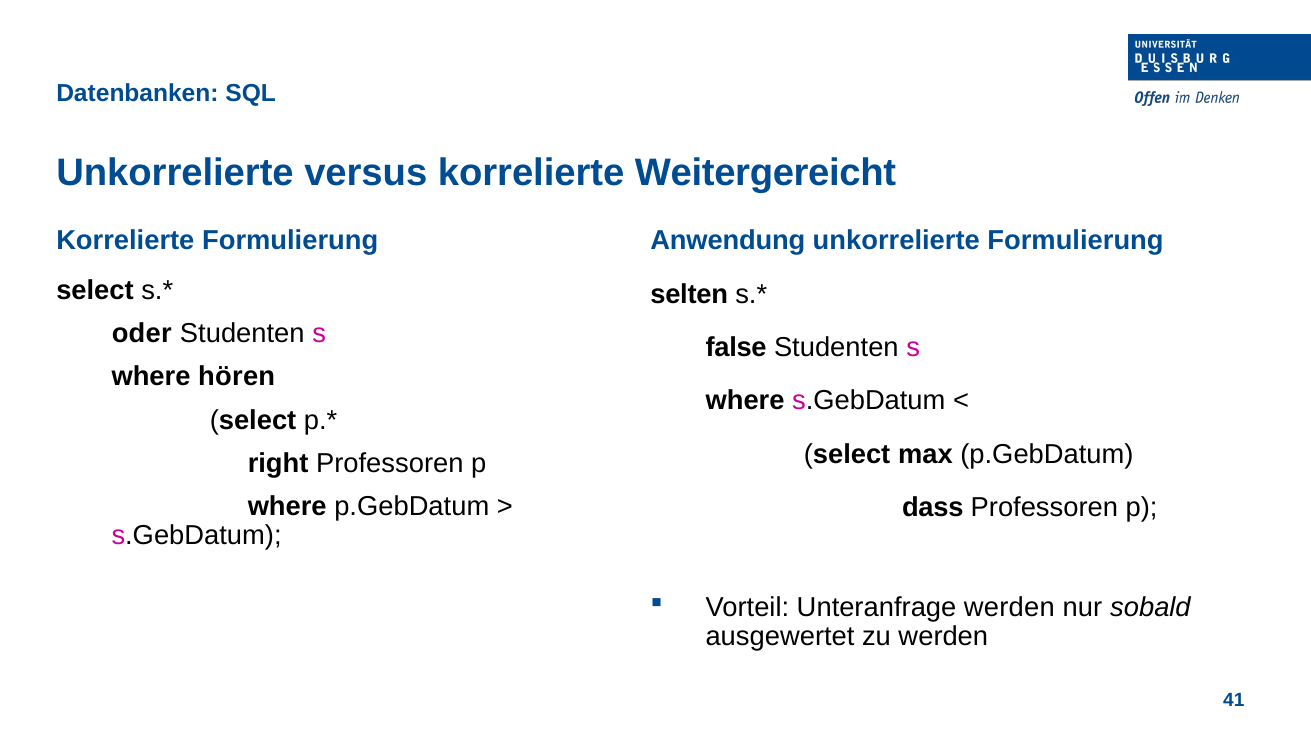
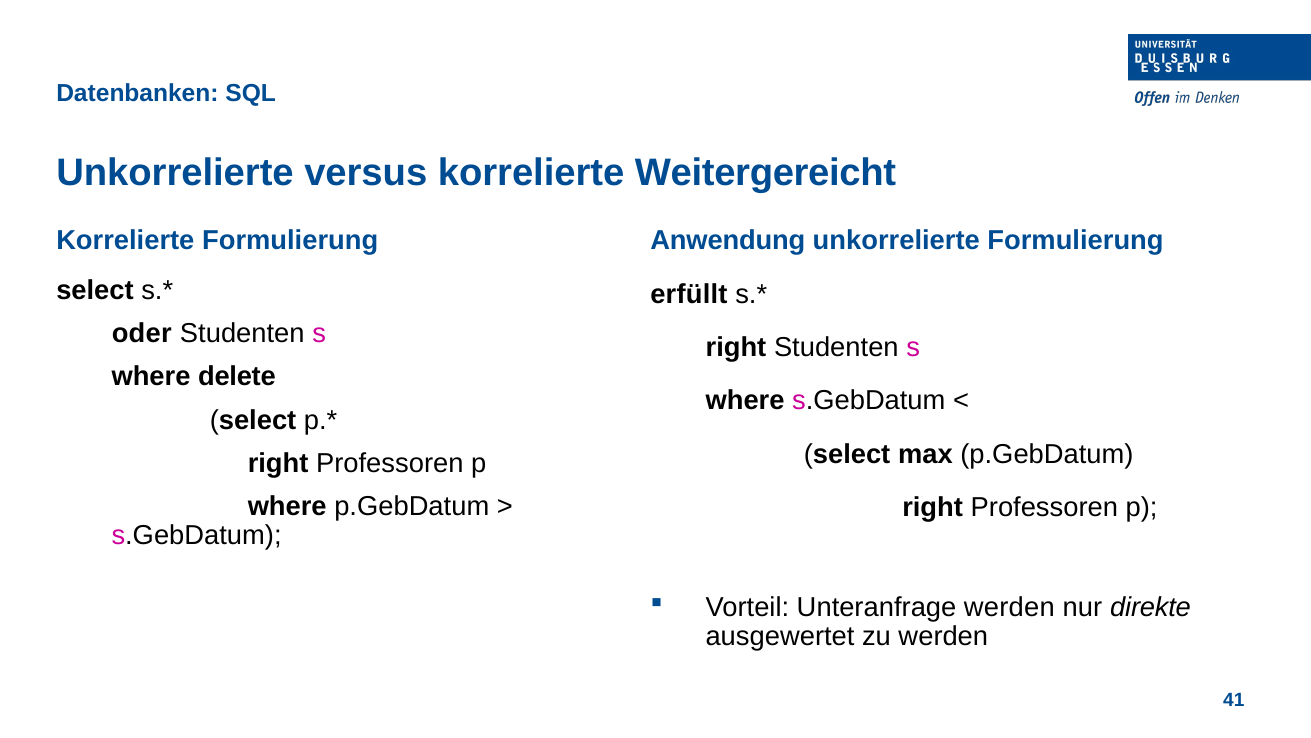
selten: selten -> erfüllt
false at (736, 347): false -> right
hören: hören -> delete
dass at (933, 507): dass -> right
sobald: sobald -> direkte
